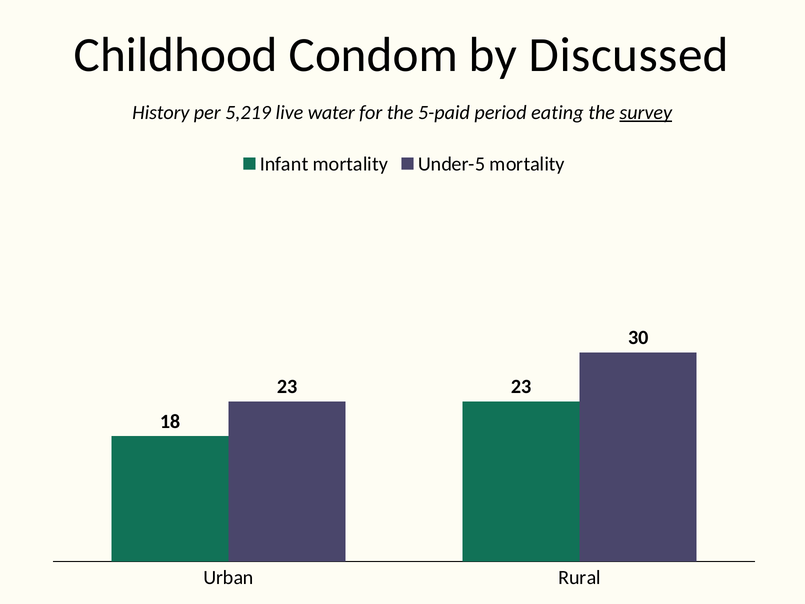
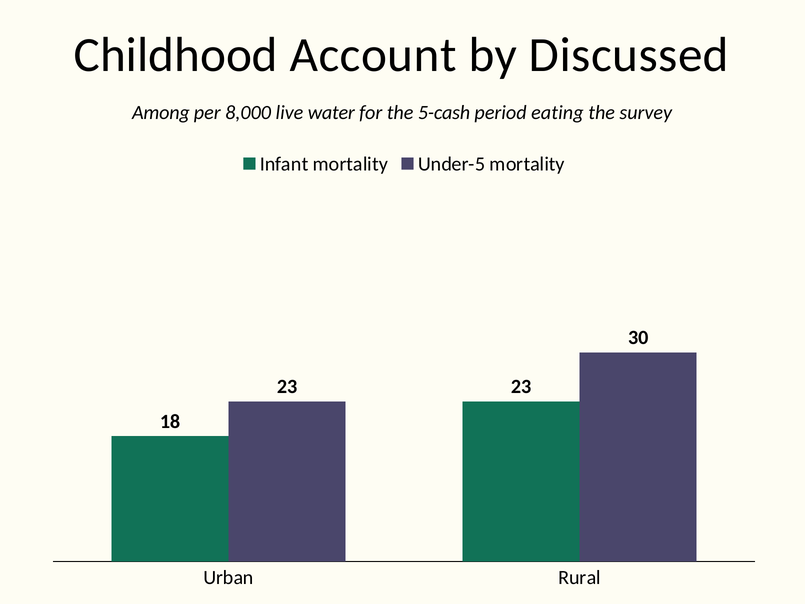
Condom: Condom -> Account
History: History -> Among
5,219: 5,219 -> 8,000
5-paid: 5-paid -> 5-cash
survey underline: present -> none
